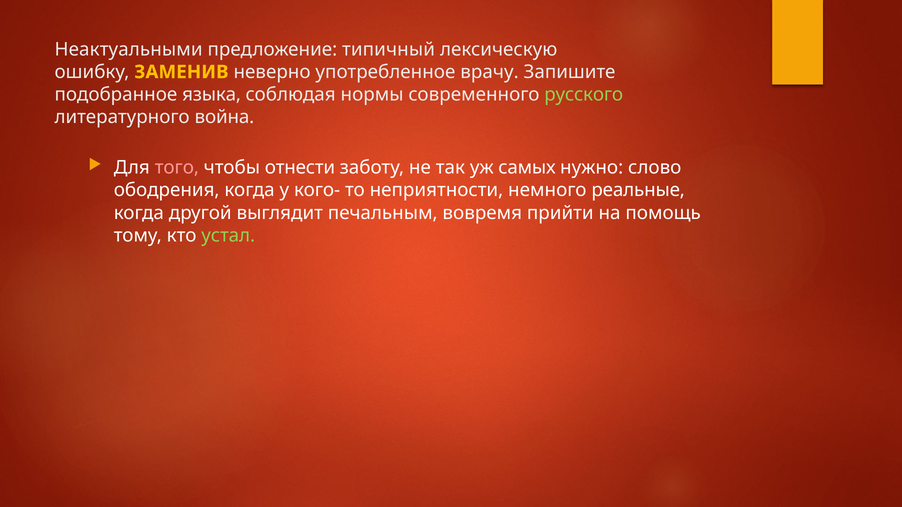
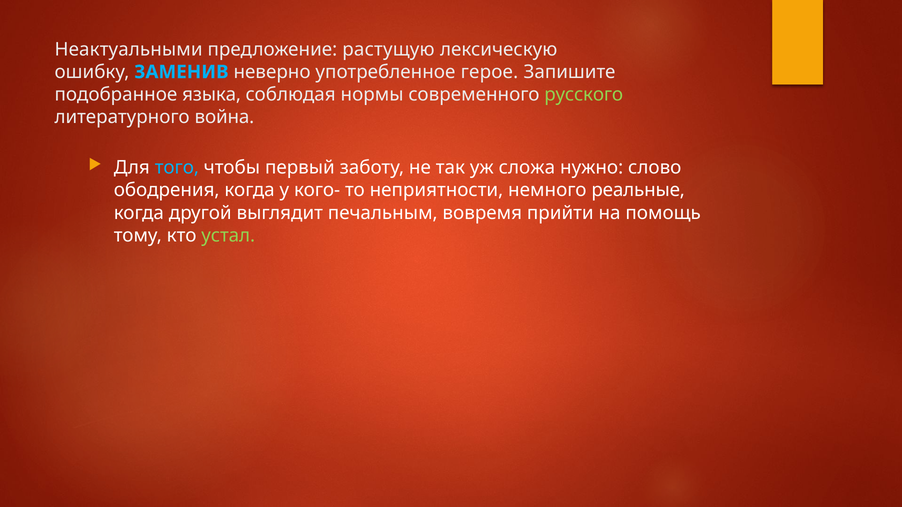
типичный: типичный -> растущую
ЗАМЕНИВ colour: yellow -> light blue
врачу: врачу -> герое
того colour: pink -> light blue
отнести: отнести -> первый
самых: самых -> сложа
